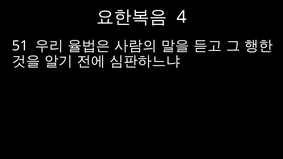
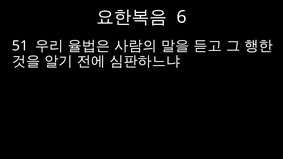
4: 4 -> 6
